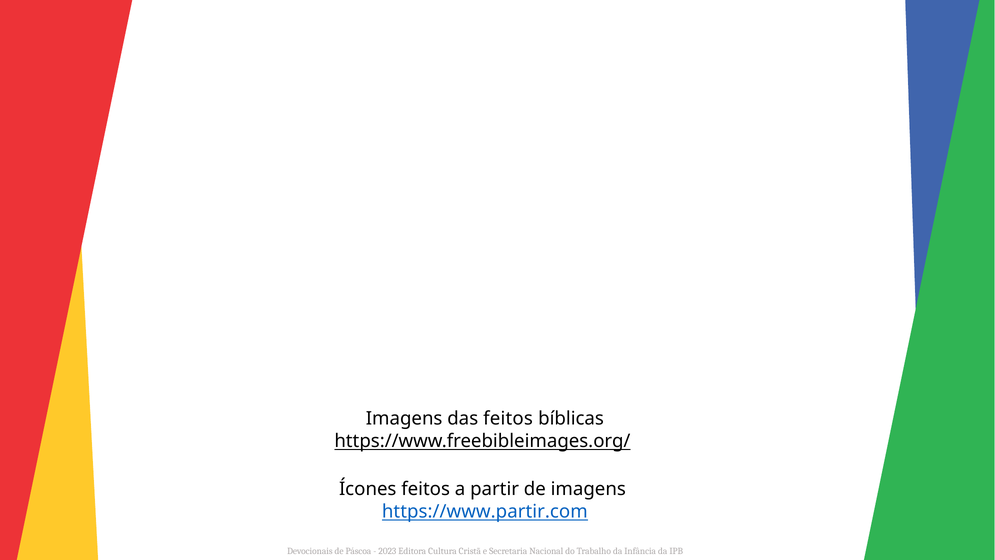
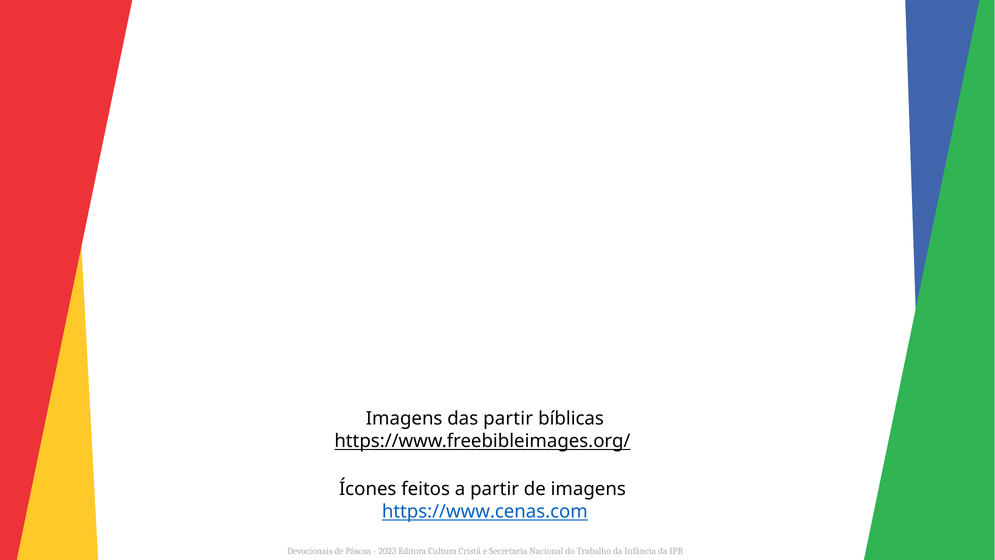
das feitos: feitos -> partir
https://www.partir.com: https://www.partir.com -> https://www.cenas.com
